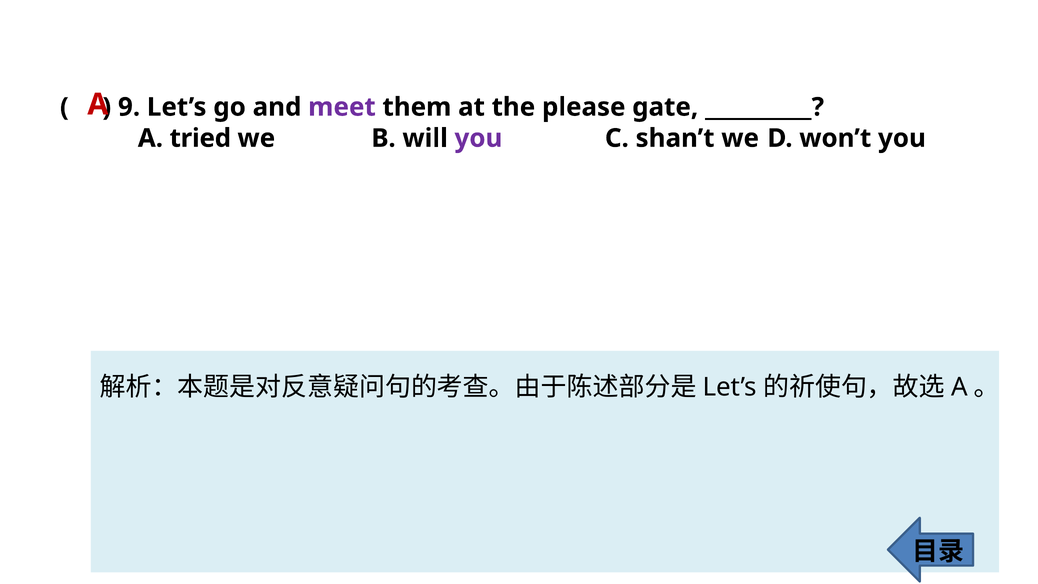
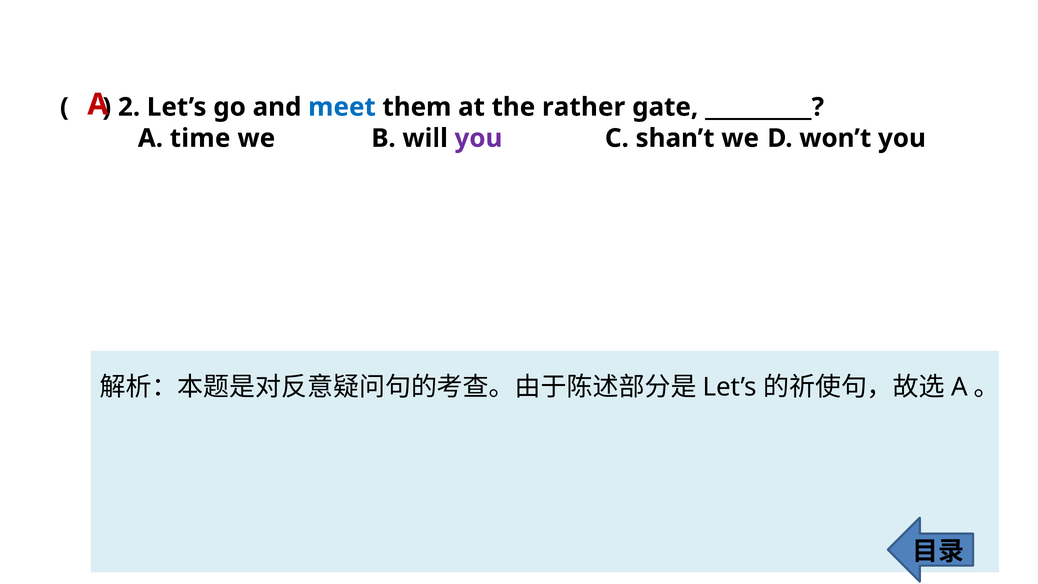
9: 9 -> 2
meet colour: purple -> blue
please: please -> rather
tried: tried -> time
